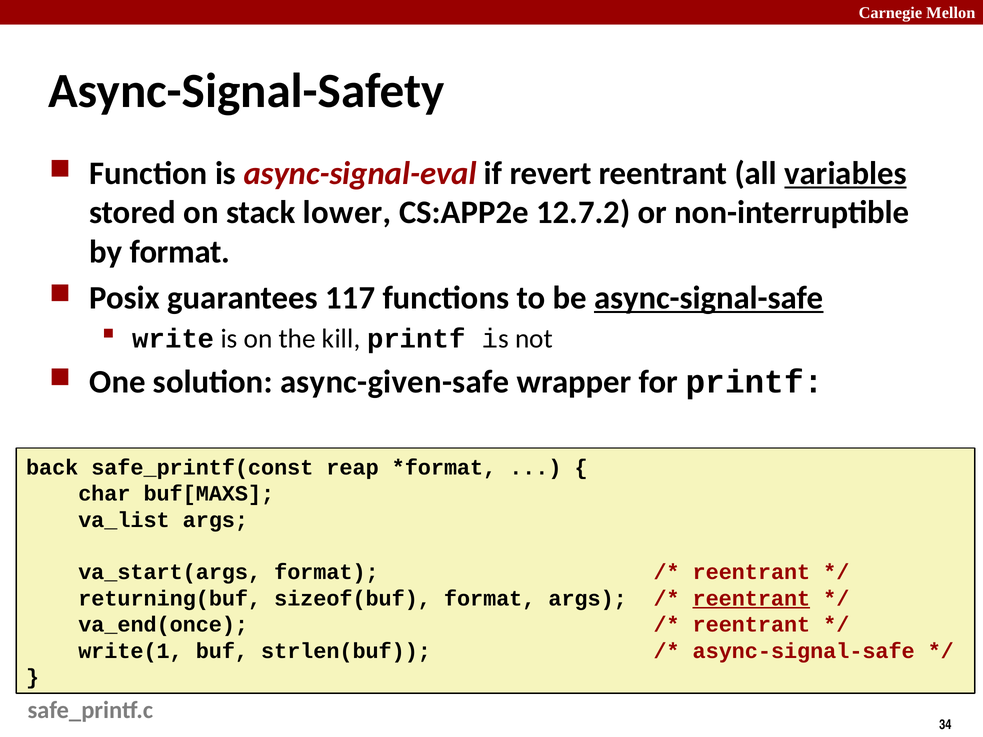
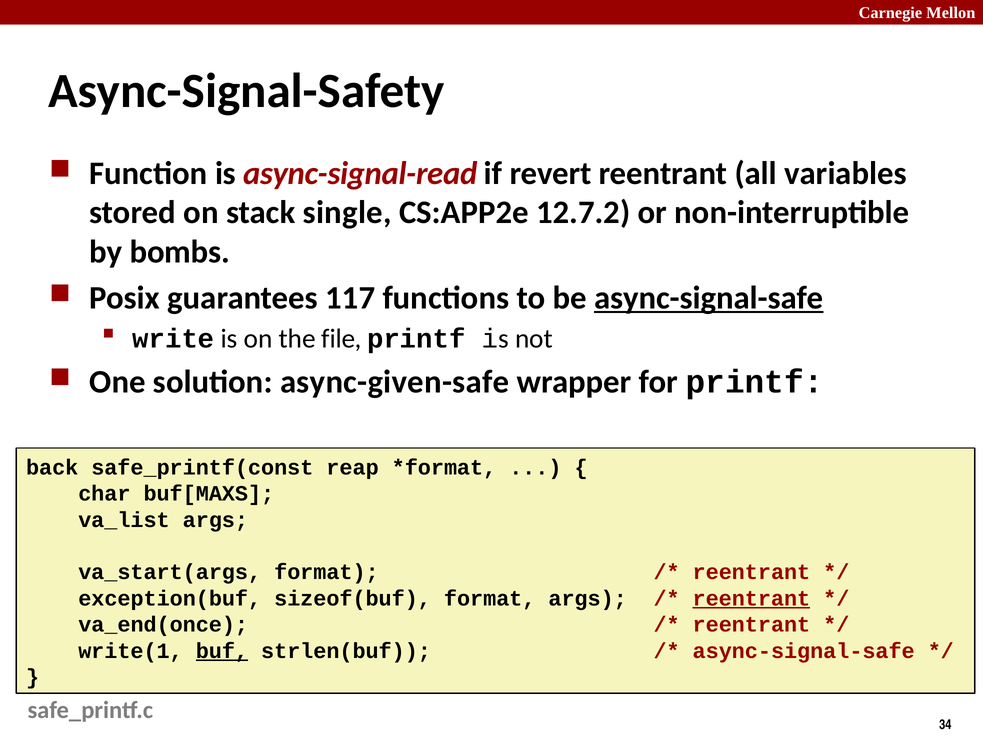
async-signal-eval: async-signal-eval -> async-signal-read
variables underline: present -> none
lower: lower -> single
by format: format -> bombs
kill: kill -> file
returning(buf: returning(buf -> exception(buf
buf underline: none -> present
